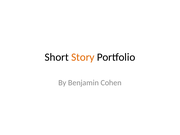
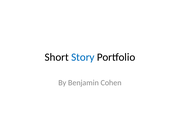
Story colour: orange -> blue
